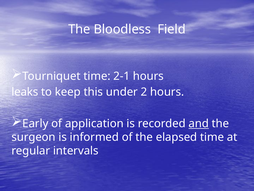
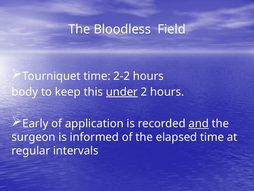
2-1: 2-1 -> 2-2
leaks: leaks -> body
under underline: none -> present
